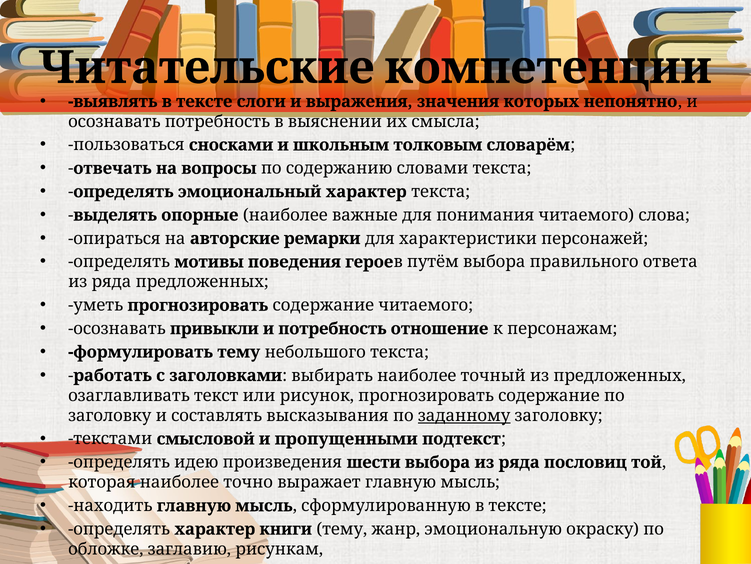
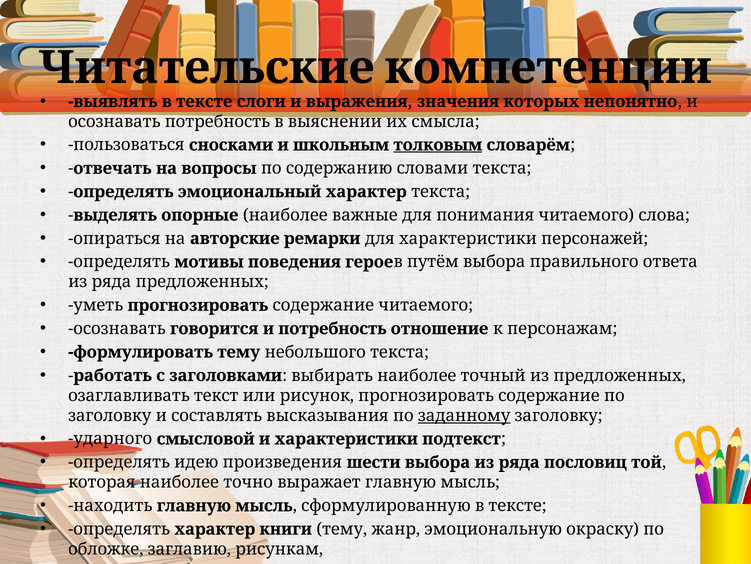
толковым underline: none -> present
привыкли: привыкли -> говорится
текстами: текстами -> ударного
и пропущенными: пропущенными -> характеристики
